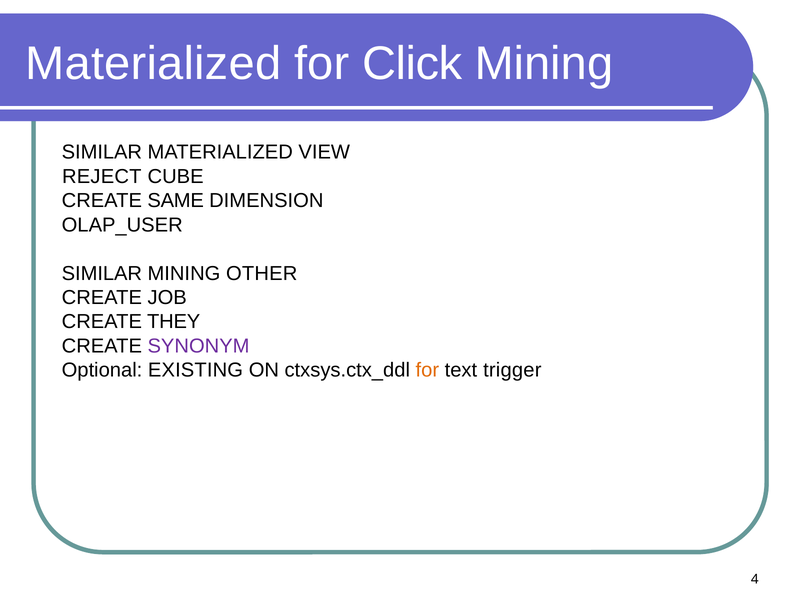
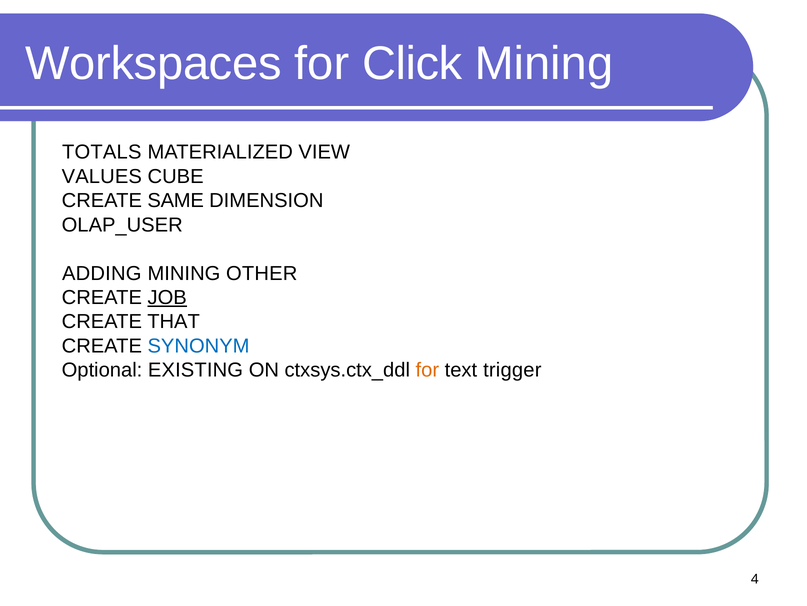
Materialized at (153, 64): Materialized -> Workspaces
SIMILAR at (102, 152): SIMILAR -> TOTALS
REJECT: REJECT -> VALUES
SIMILAR at (102, 273): SIMILAR -> ADDING
JOB underline: none -> present
THEY: THEY -> THAT
SYNONYM colour: purple -> blue
